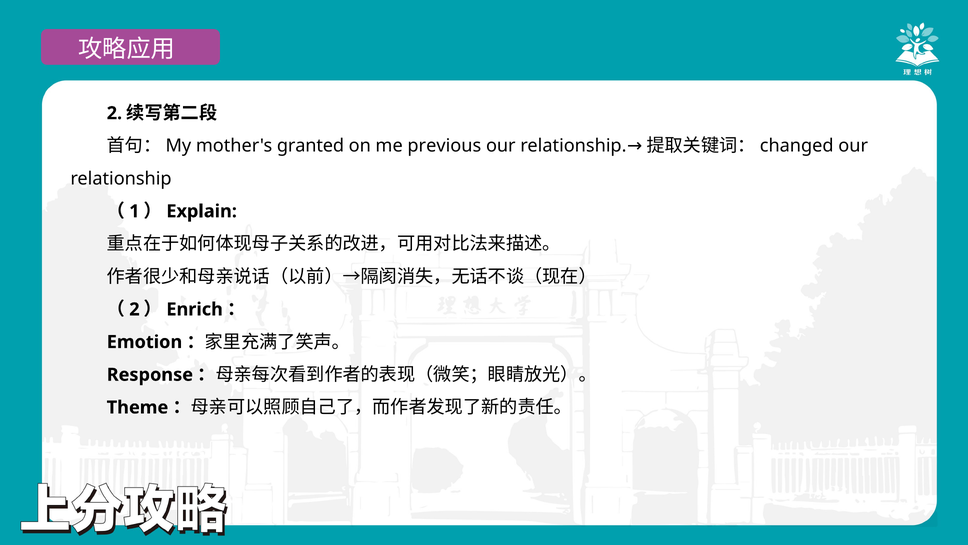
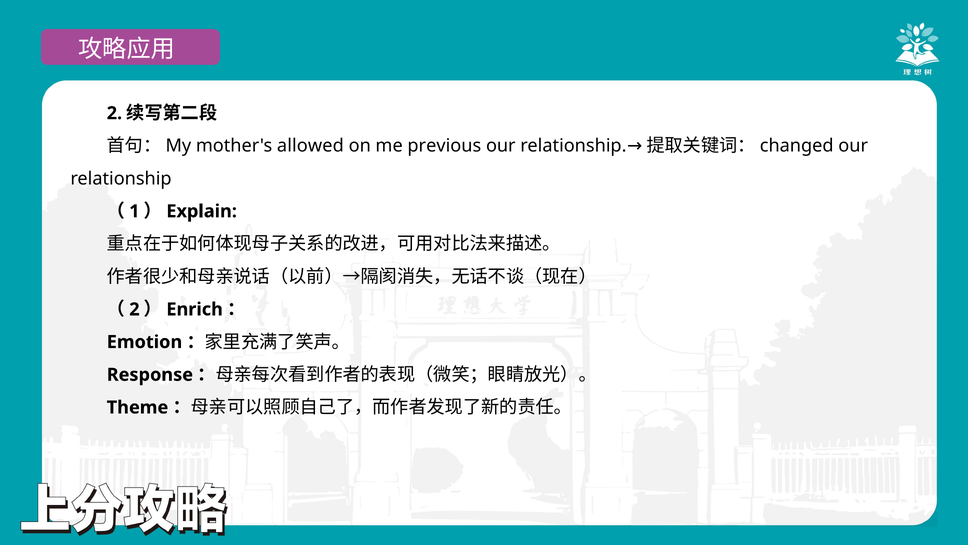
granted: granted -> allowed
